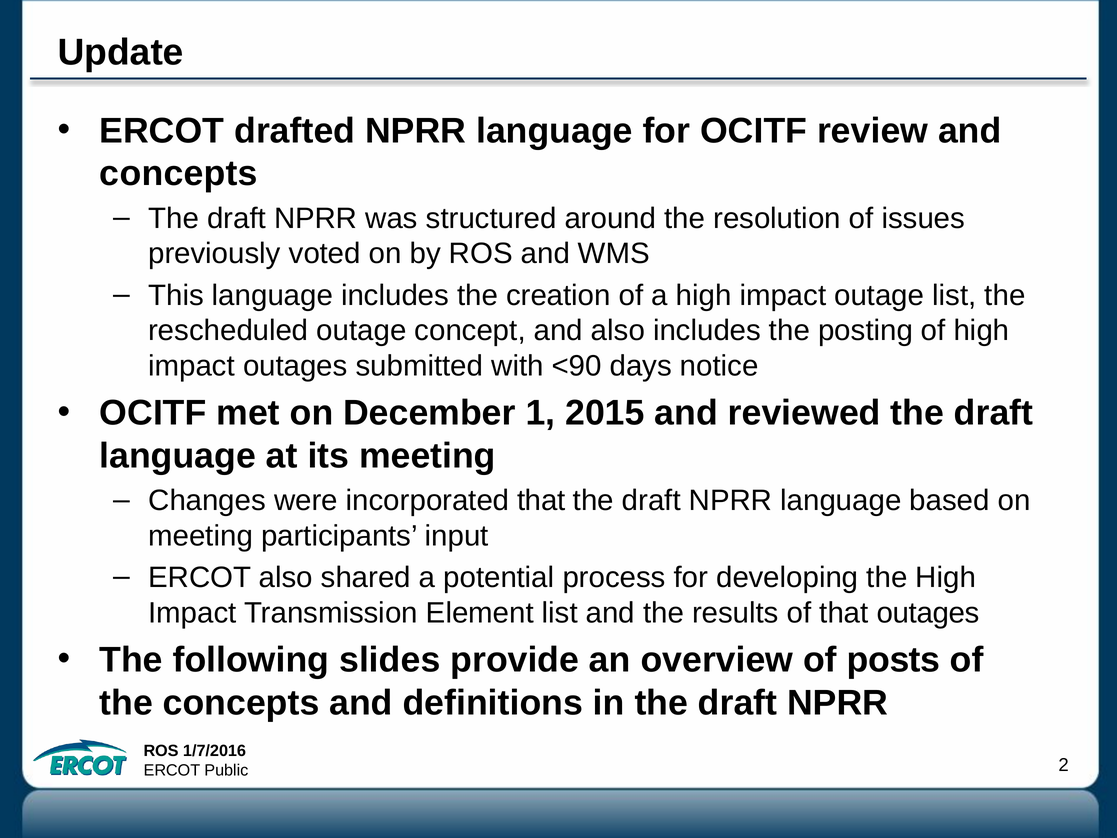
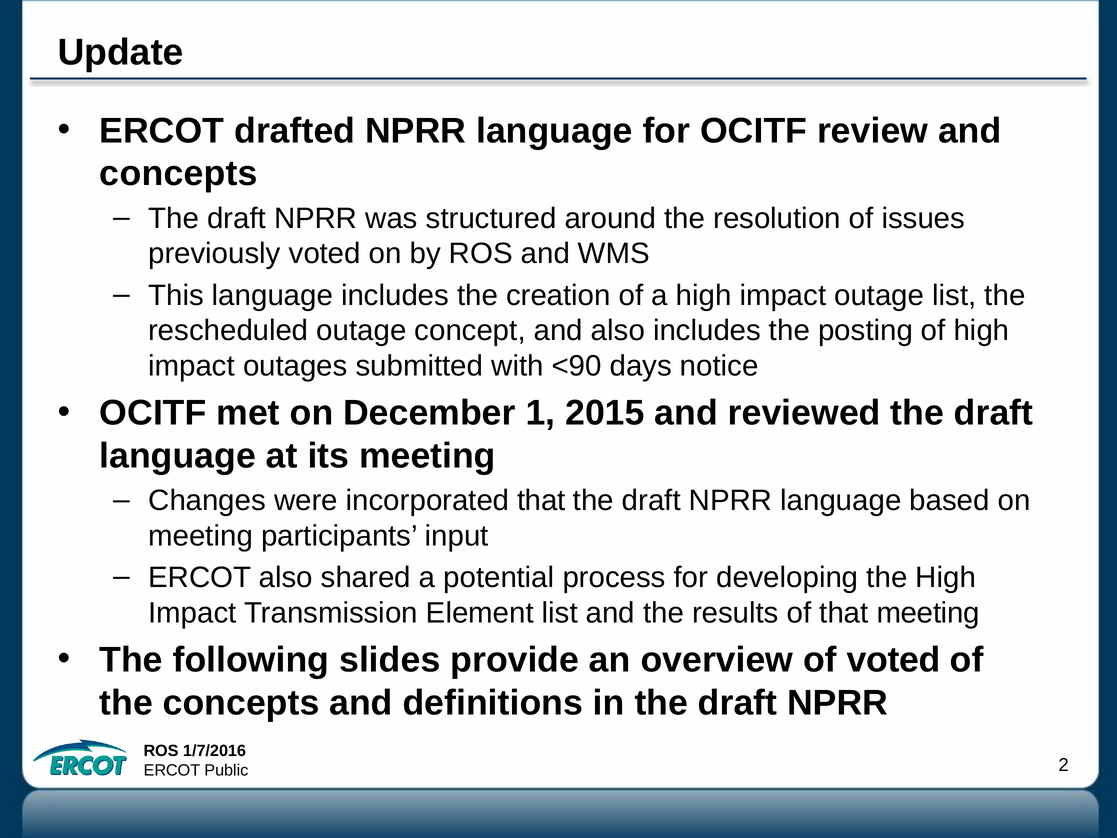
that outages: outages -> meeting
of posts: posts -> voted
